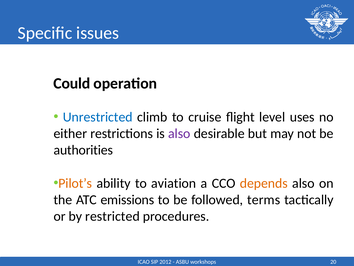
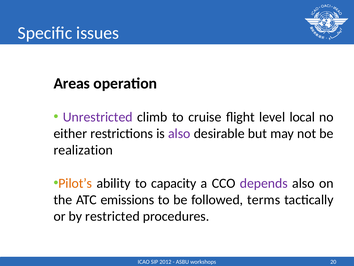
Could: Could -> Areas
Unrestricted colour: blue -> purple
uses: uses -> local
authorities: authorities -> realization
aviation: aviation -> capacity
depends colour: orange -> purple
